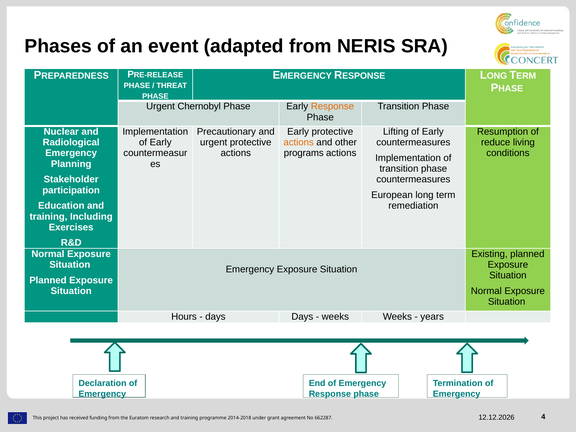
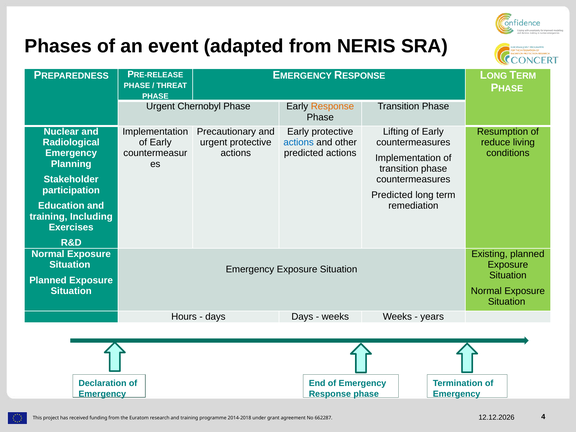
actions at (299, 142) colour: orange -> blue
programs at (304, 153): programs -> predicted
European at (392, 195): European -> Predicted
